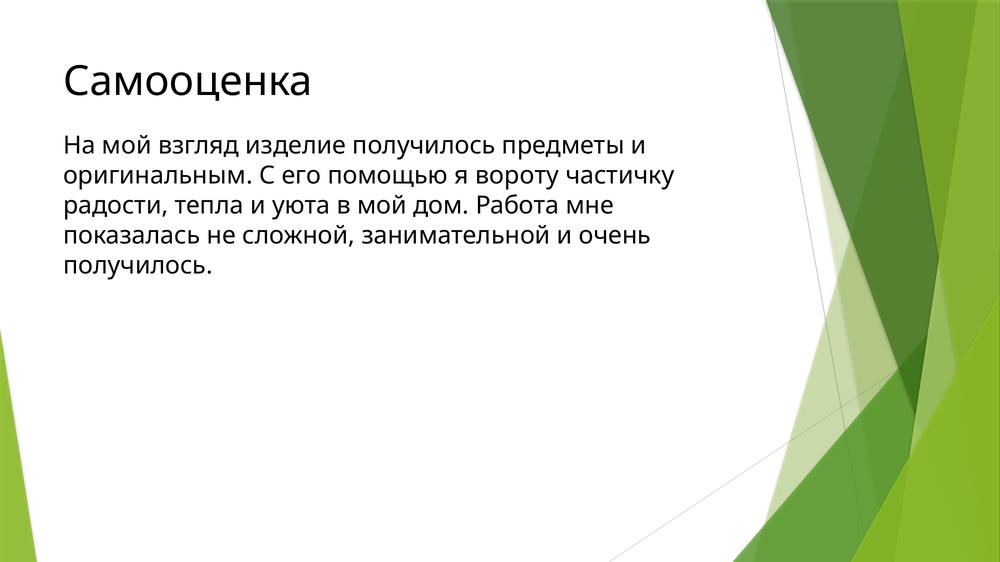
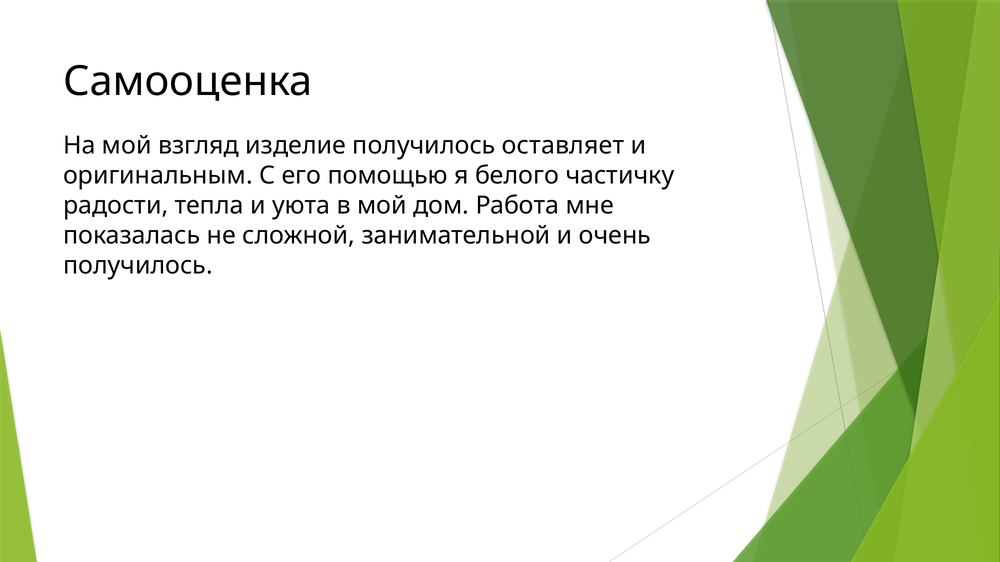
предметы: предметы -> оставляет
вороту: вороту -> белого
